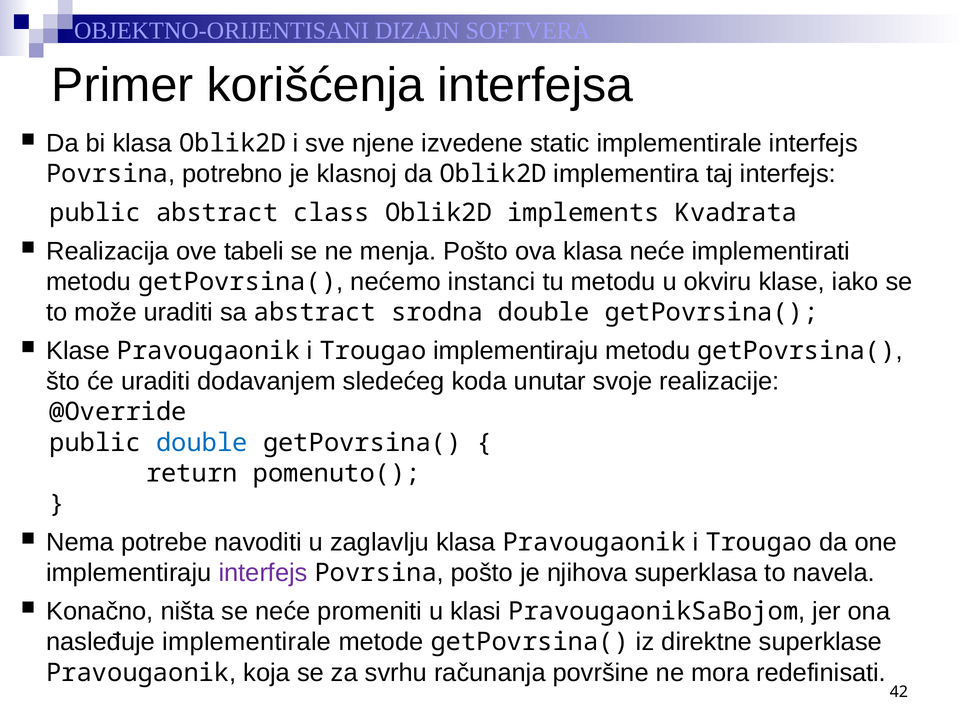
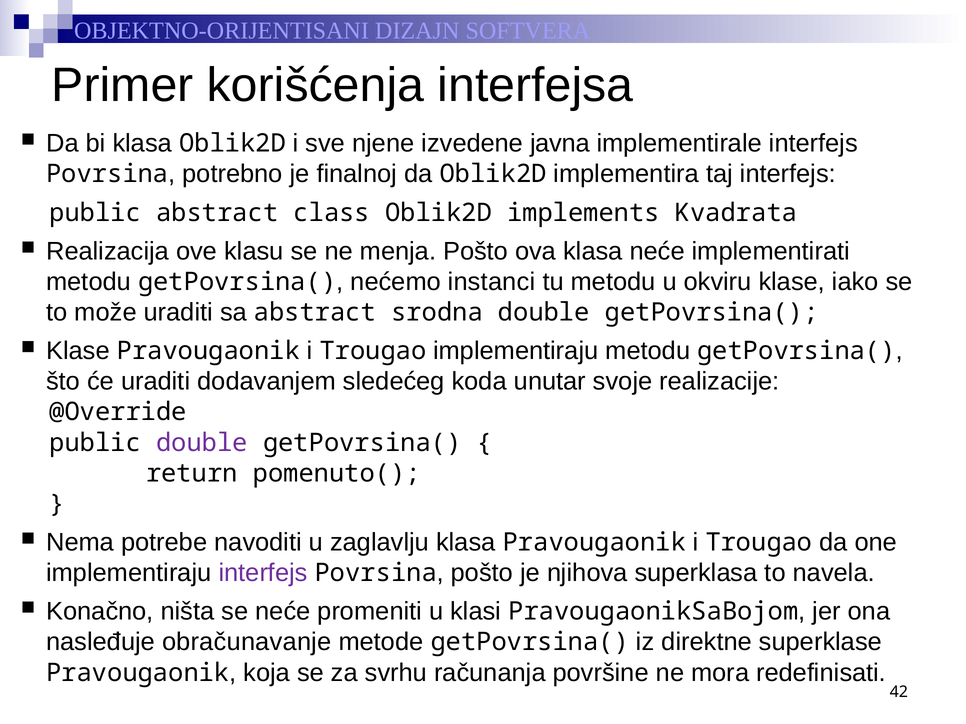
static: static -> javna
klasnoj: klasnoj -> finalnoj
tabeli: tabeli -> klasu
double at (202, 443) colour: blue -> purple
nasleđuje implementirale: implementirale -> obračunavanje
